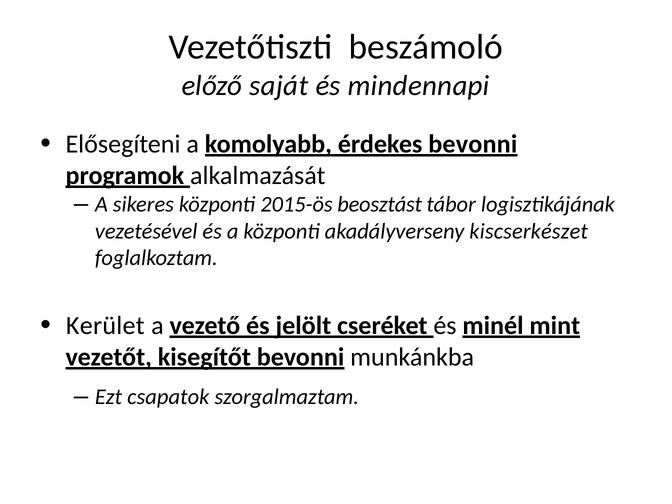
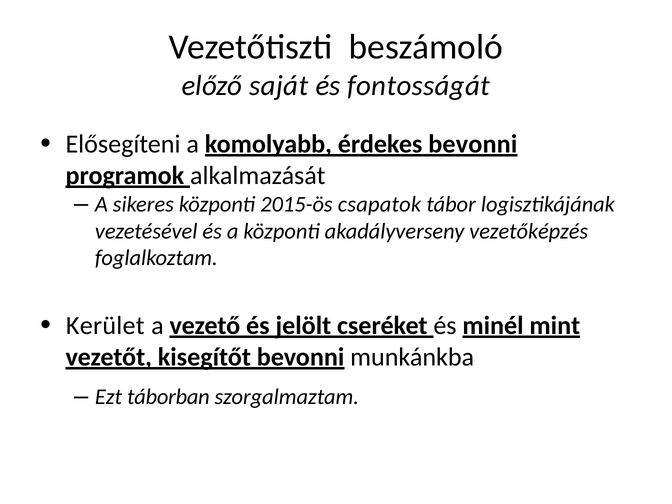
mindennapi: mindennapi -> fontosságát
beosztást: beosztást -> csapatok
kiscserkészet: kiscserkészet -> vezetőképzés
csapatok: csapatok -> táborban
